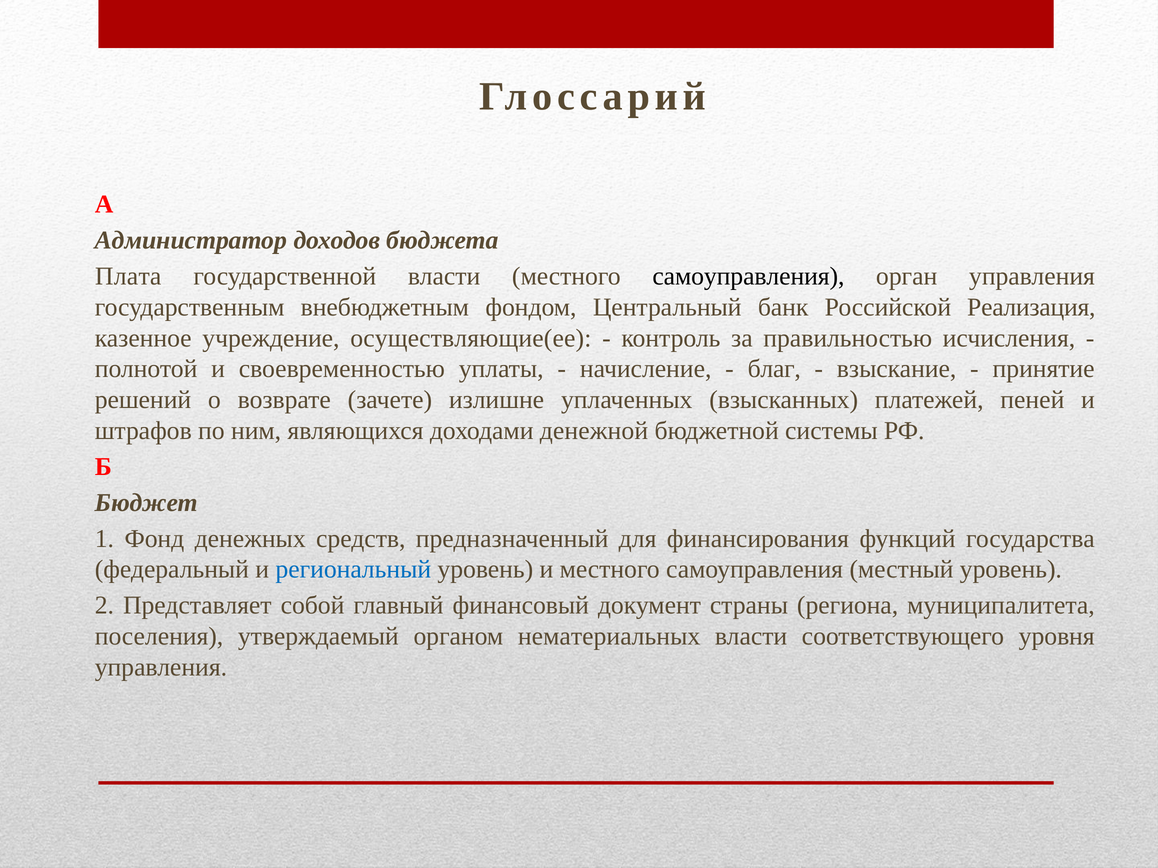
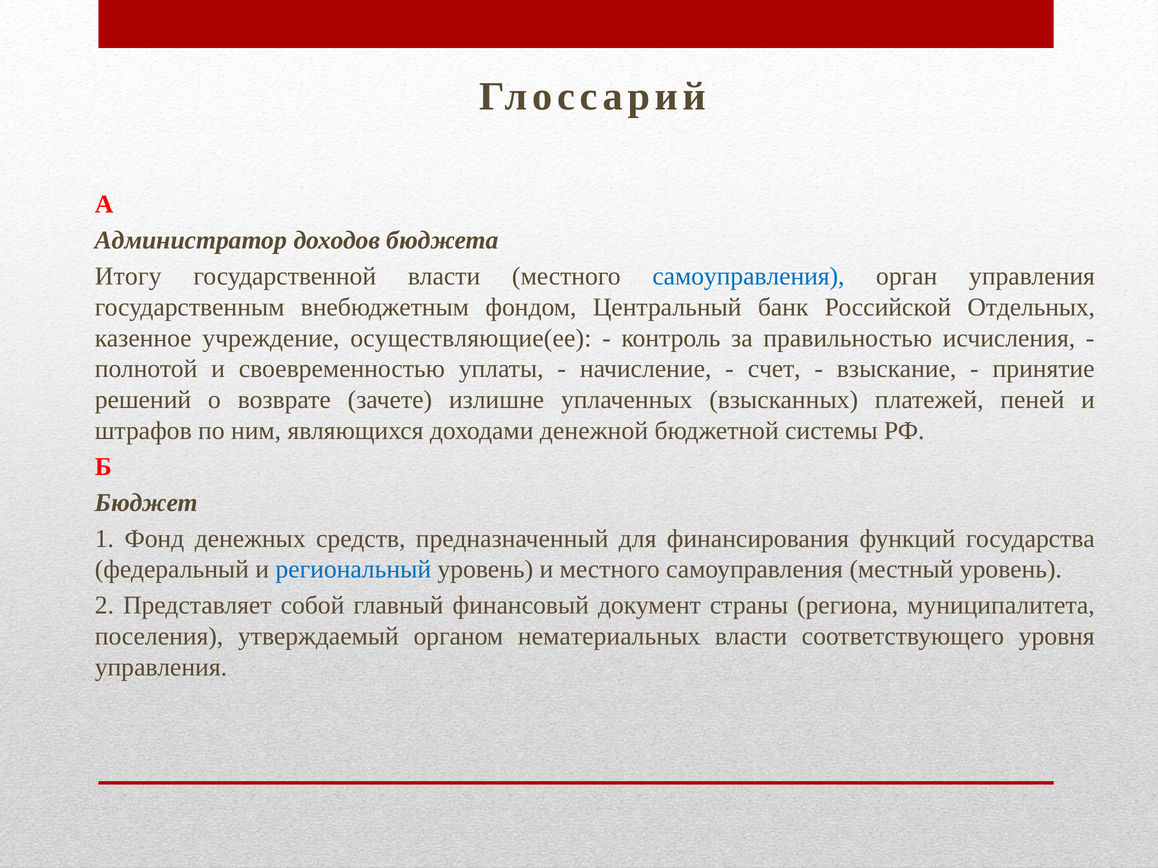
Плата: Плата -> Итогу
самоуправления at (748, 277) colour: black -> blue
Реализация: Реализация -> Отдельных
благ: благ -> счет
